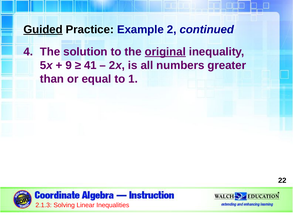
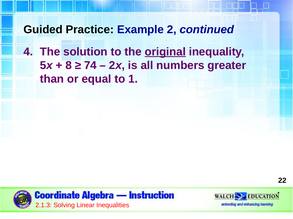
Guided underline: present -> none
9: 9 -> 8
41: 41 -> 74
